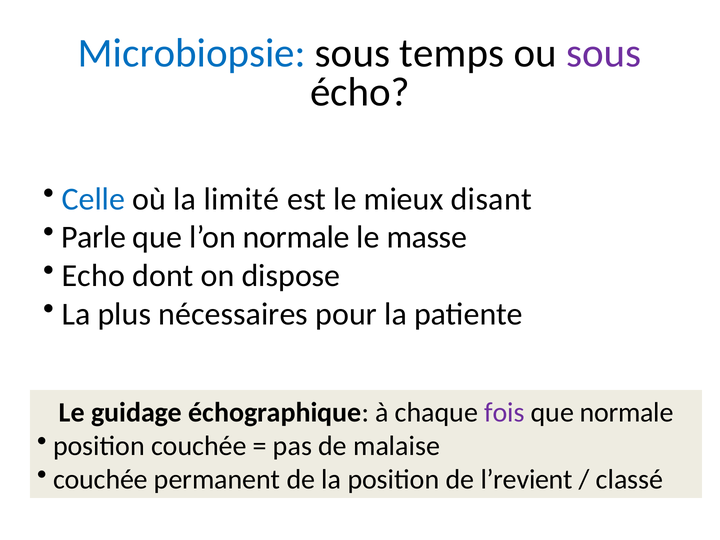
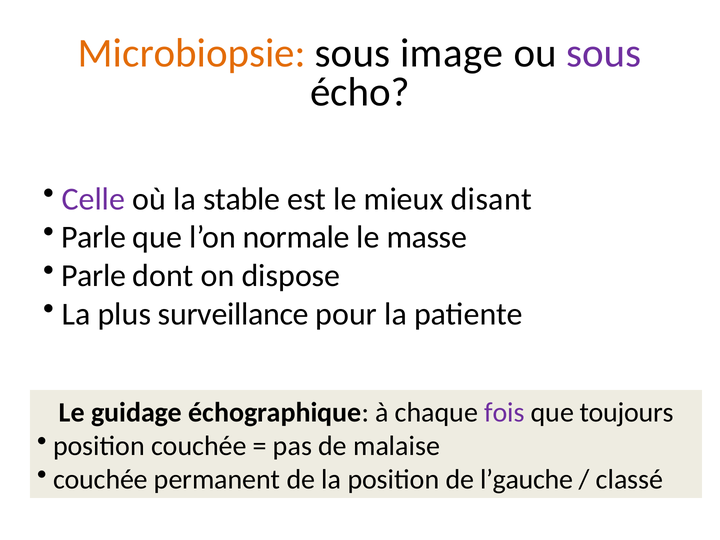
Microbiopsie colour: blue -> orange
temps: temps -> image
Celle colour: blue -> purple
limité: limité -> stable
Echo at (93, 276): Echo -> Parle
nécessaires: nécessaires -> surveillance
que normale: normale -> toujours
l’revient: l’revient -> l’gauche
